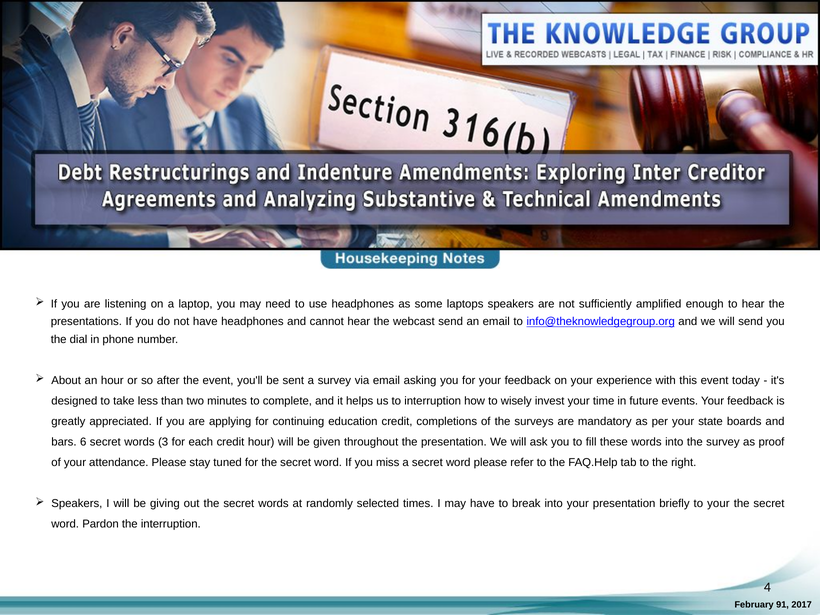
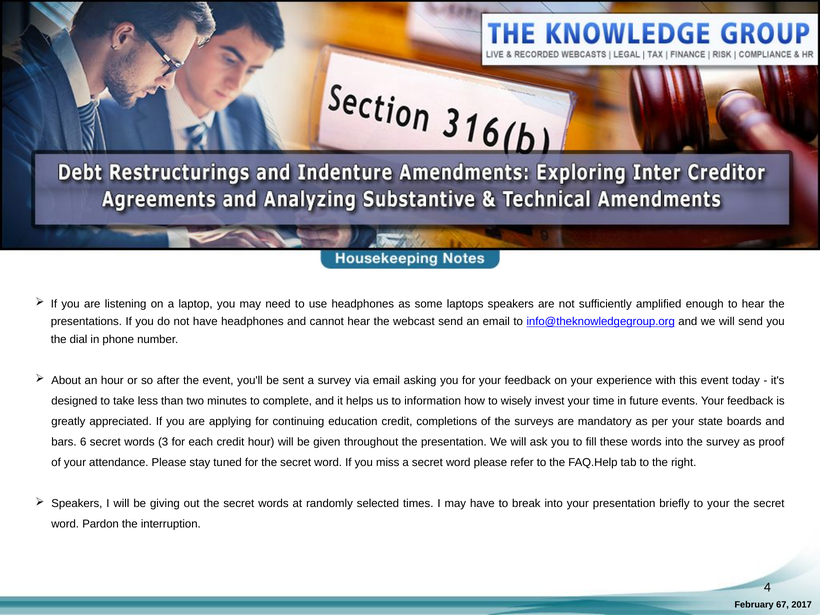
to interruption: interruption -> information
91: 91 -> 67
